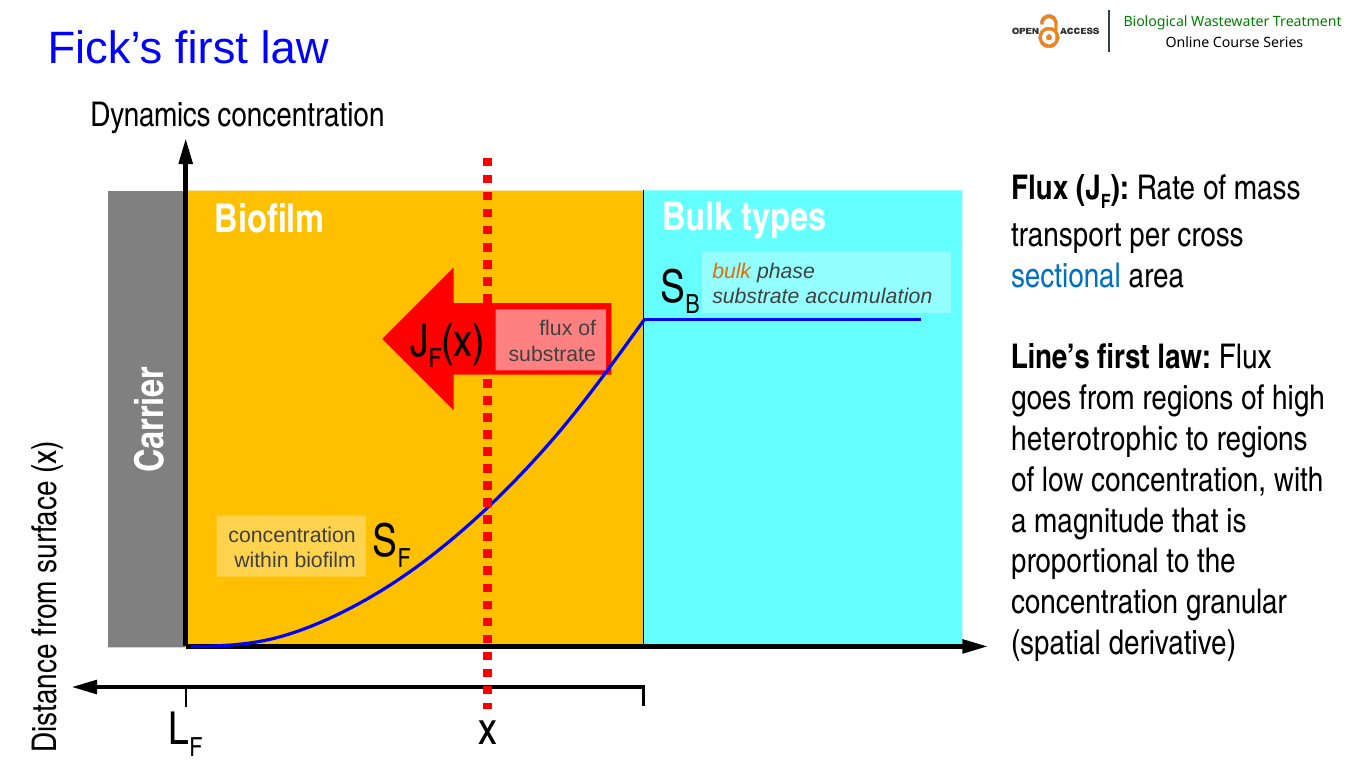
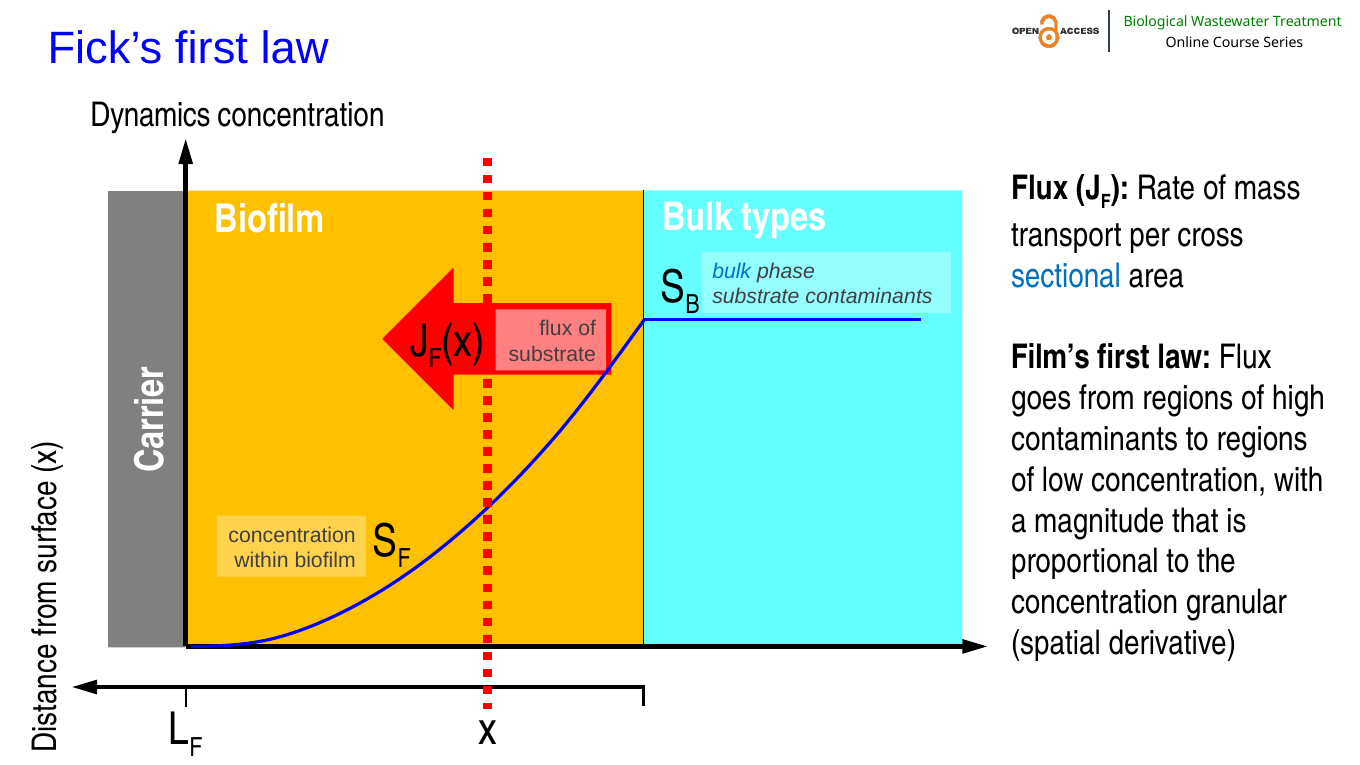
bulk at (732, 271) colour: orange -> blue
substrate accumulation: accumulation -> contaminants
Line’s: Line’s -> Film’s
heterotrophic at (1094, 439): heterotrophic -> contaminants
